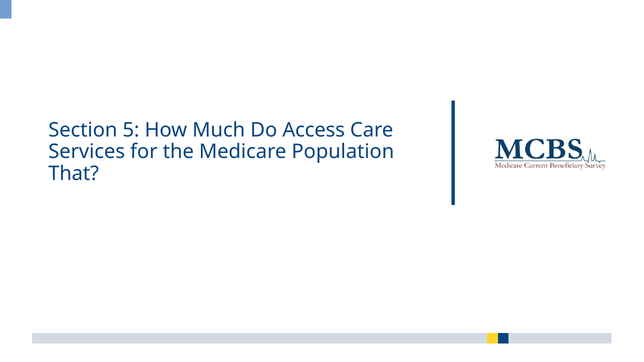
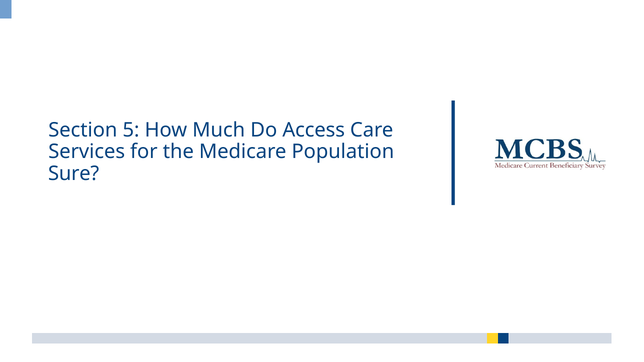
That: That -> Sure
